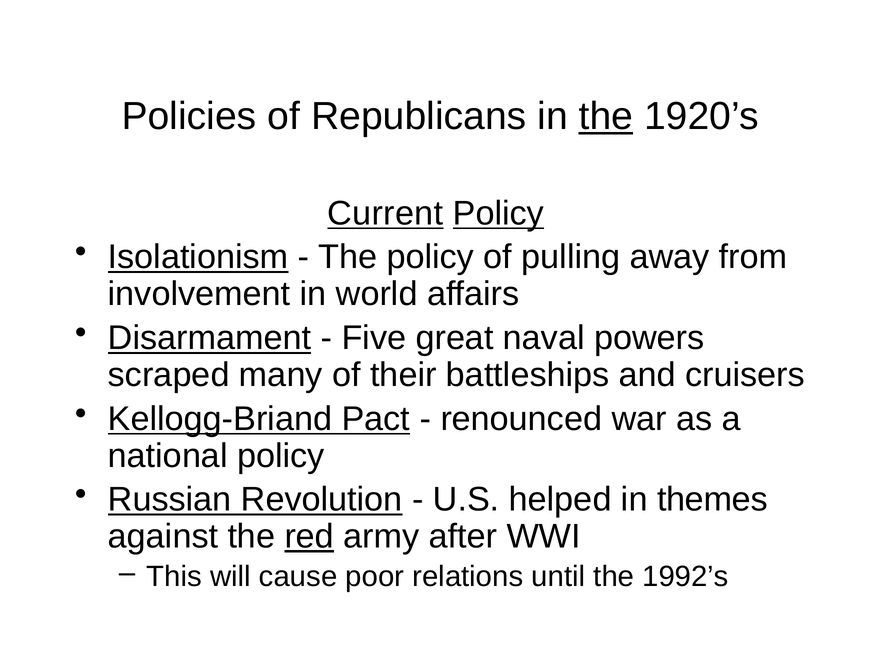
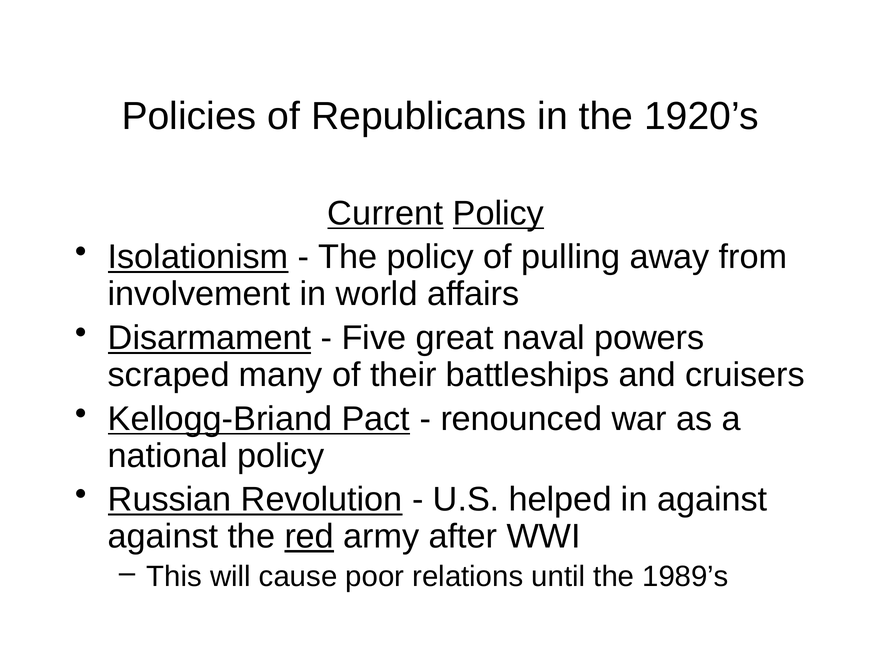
the at (606, 116) underline: present -> none
in themes: themes -> against
1992’s: 1992’s -> 1989’s
